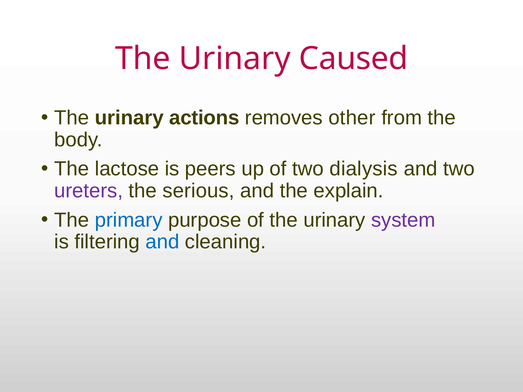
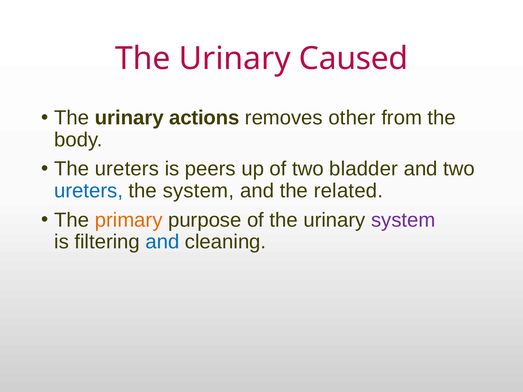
The lactose: lactose -> ureters
dialysis: dialysis -> bladder
ureters at (89, 191) colour: purple -> blue
the serious: serious -> system
explain: explain -> related
primary colour: blue -> orange
